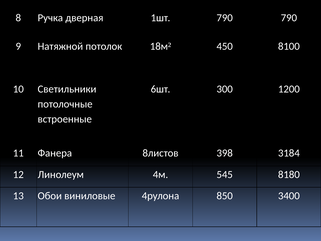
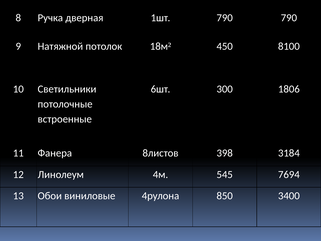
1200: 1200 -> 1806
8180: 8180 -> 7694
